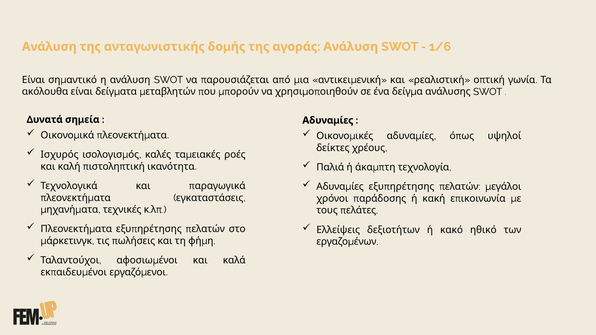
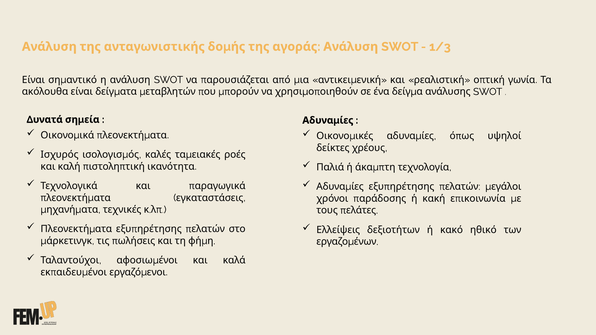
1/6: 1/6 -> 1/3
